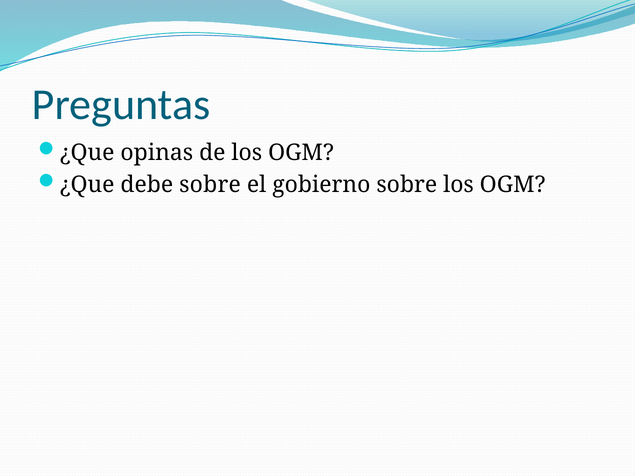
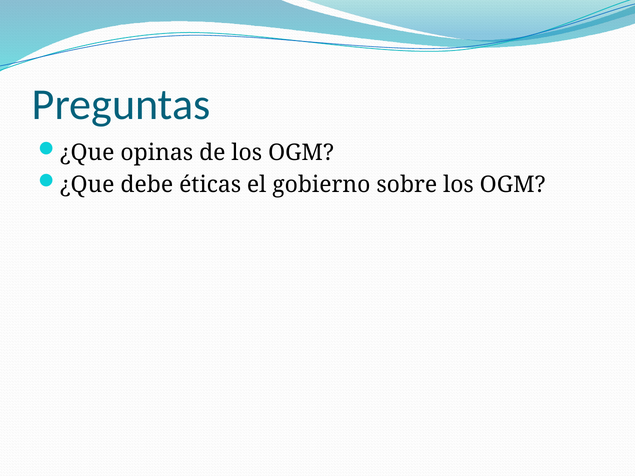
debe sobre: sobre -> éticas
